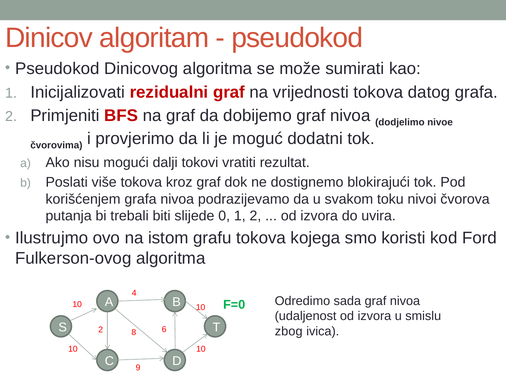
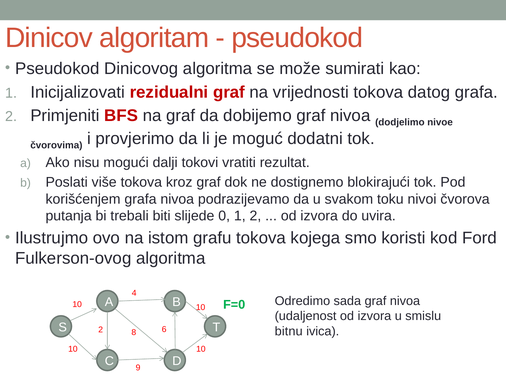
zbog: zbog -> bitnu
